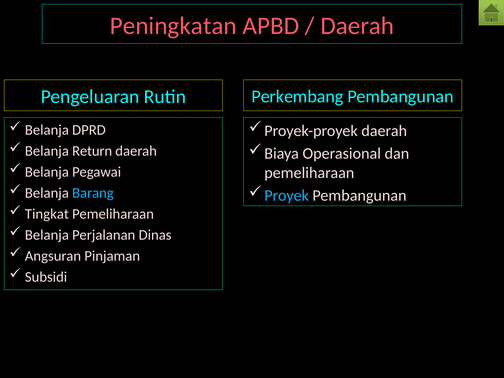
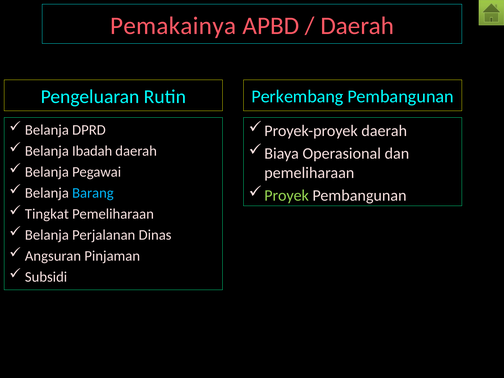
Peningkatan: Peningkatan -> Pemakainya
Return: Return -> Ibadah
Proyek colour: light blue -> light green
